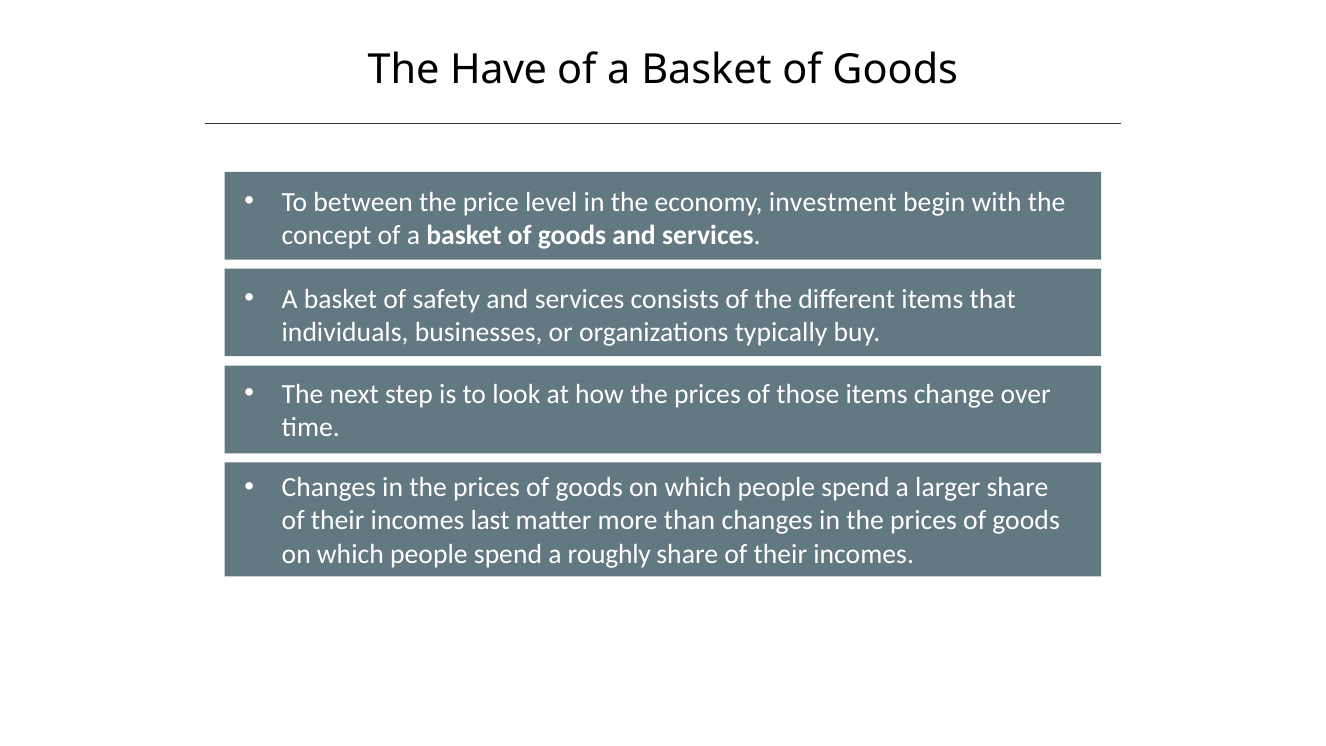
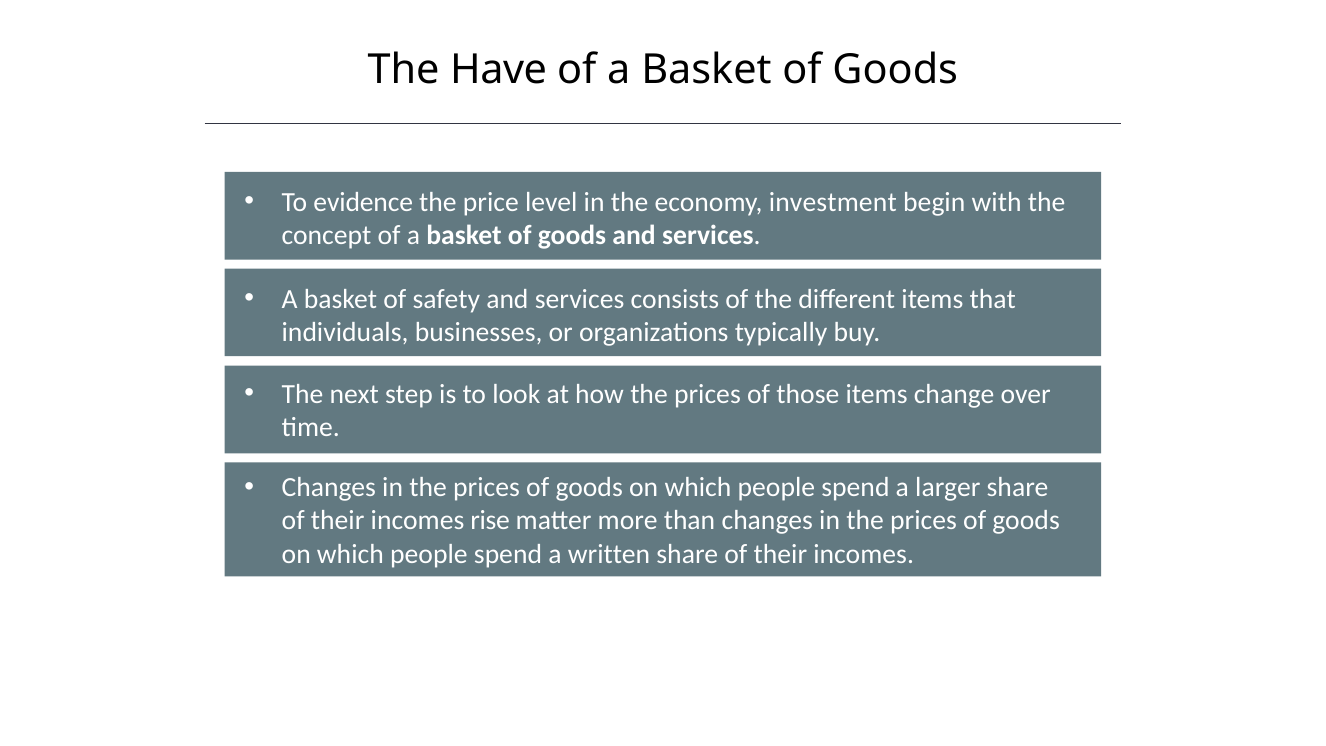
between: between -> evidence
last: last -> rise
roughly: roughly -> written
